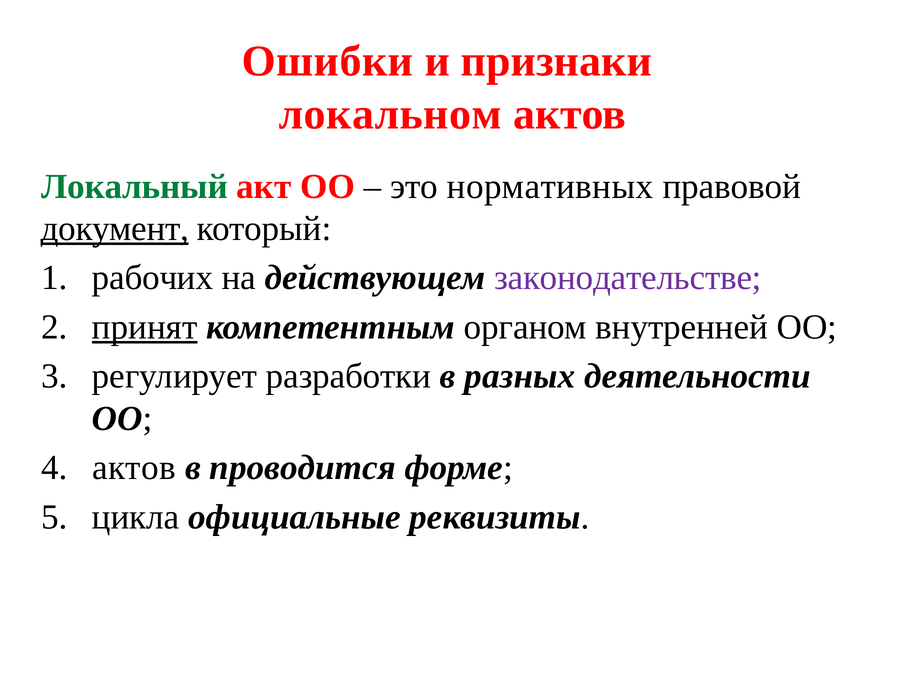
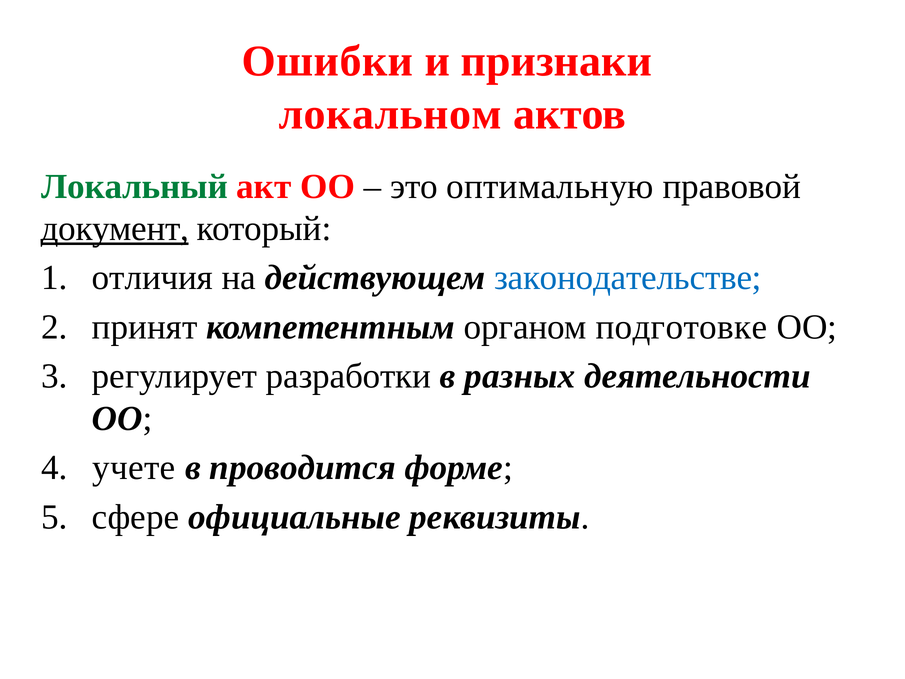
нормативных: нормативных -> оптимальную
рабочих: рабочих -> отличия
законодательстве colour: purple -> blue
принят underline: present -> none
внутренней: внутренней -> подготовке
актов at (134, 468): актов -> учете
цикла: цикла -> сфере
